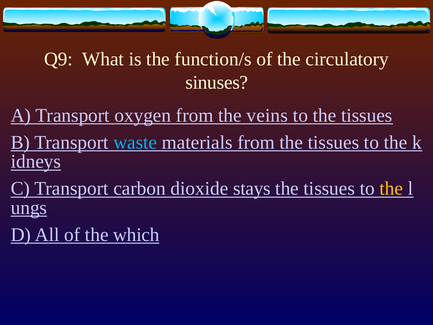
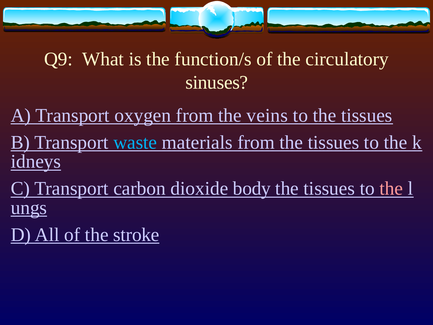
stays: stays -> body
the at (391, 188) colour: yellow -> pink
which: which -> stroke
